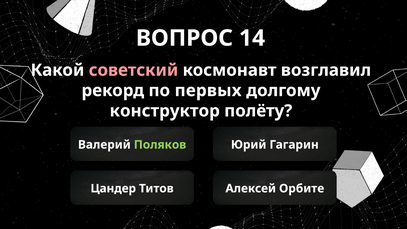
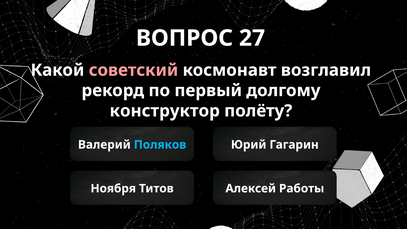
14: 14 -> 27
первых: первых -> первый
Поляков colour: light green -> light blue
Цандер: Цандер -> Ноября
Орбите: Орбите -> Работы
